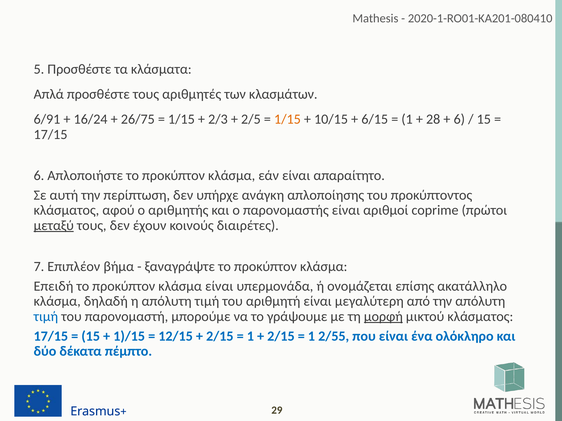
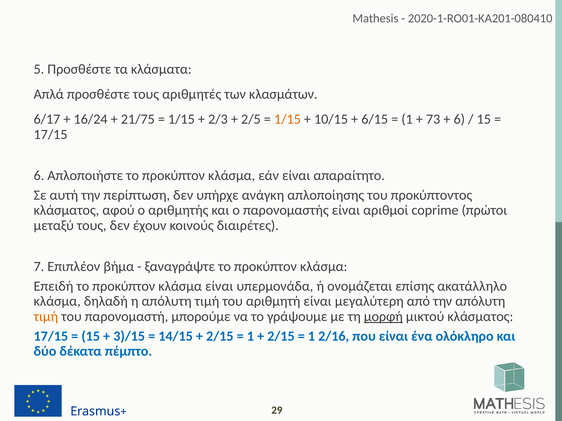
6/91: 6/91 -> 6/17
26/75: 26/75 -> 21/75
28: 28 -> 73
μεταξύ underline: present -> none
τιμή at (46, 317) colour: blue -> orange
1)/15: 1)/15 -> 3)/15
12/15: 12/15 -> 14/15
2/55: 2/55 -> 2/16
